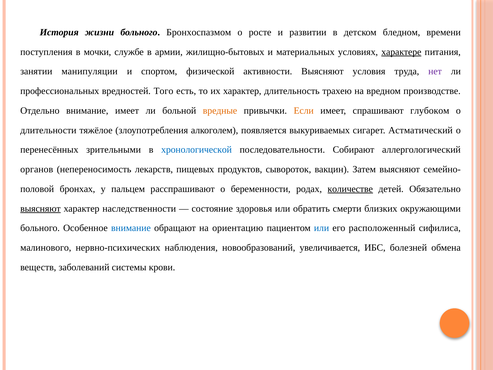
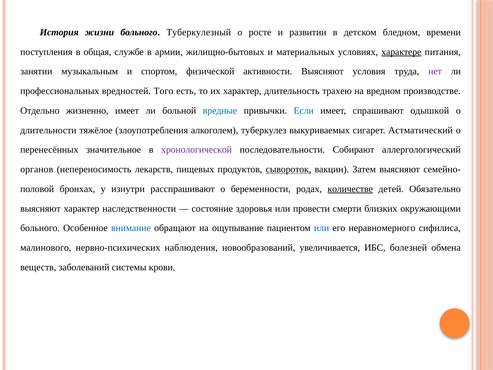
Бронхоспазмом: Бронхоспазмом -> Туберкулезный
мочки: мочки -> общая
манипуляции: манипуляции -> музыкальным
Отдельно внимание: внимание -> жизненно
вредные colour: orange -> blue
Если colour: orange -> blue
глубоком: глубоком -> одышкой
появляется: появляется -> туберкулез
зрительными: зрительными -> значительное
хронологической colour: blue -> purple
сывороток underline: none -> present
пальцем: пальцем -> изнутри
выясняют at (40, 208) underline: present -> none
обратить: обратить -> провести
ориентацию: ориентацию -> ощупывание
расположенный: расположенный -> неравномерного
